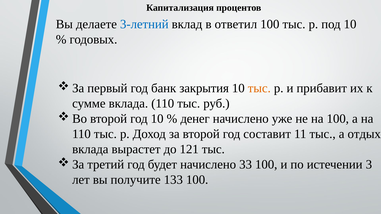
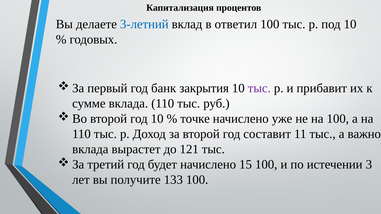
тыс at (259, 88) colour: orange -> purple
денег: денег -> точке
отдых: отдых -> важно
33: 33 -> 15
